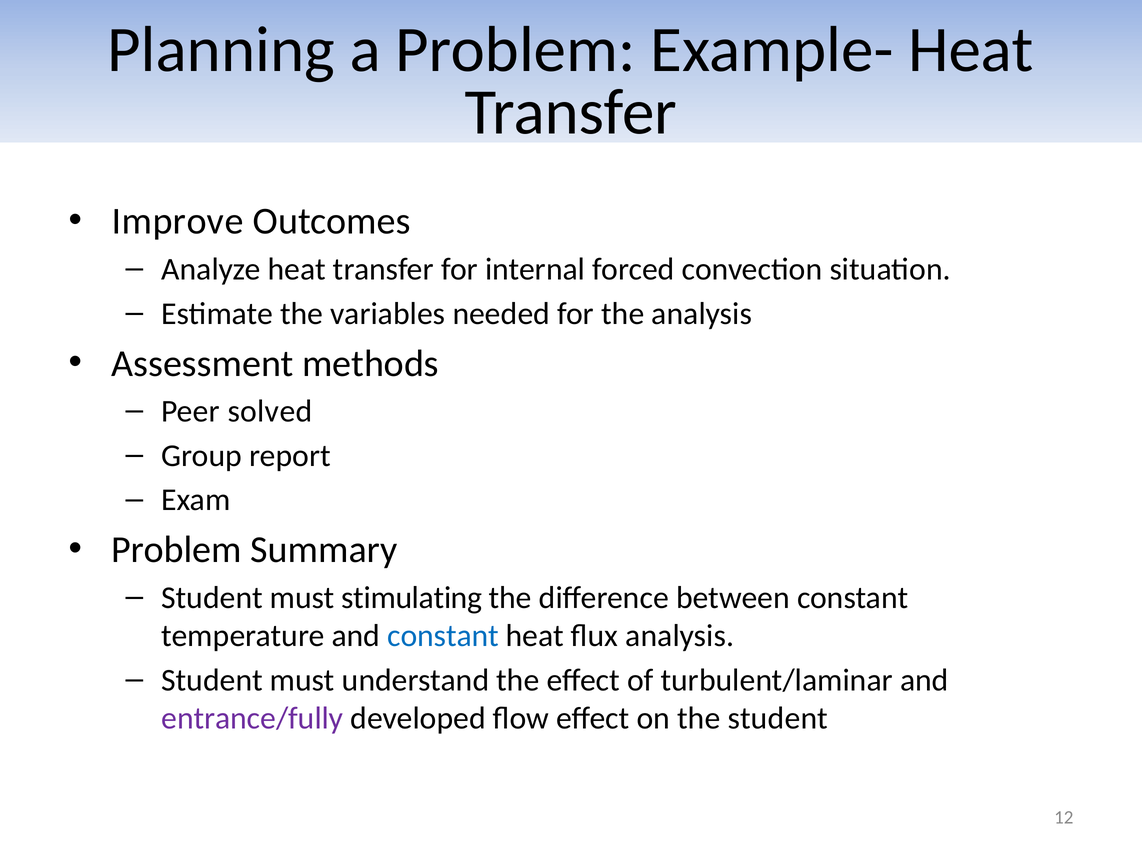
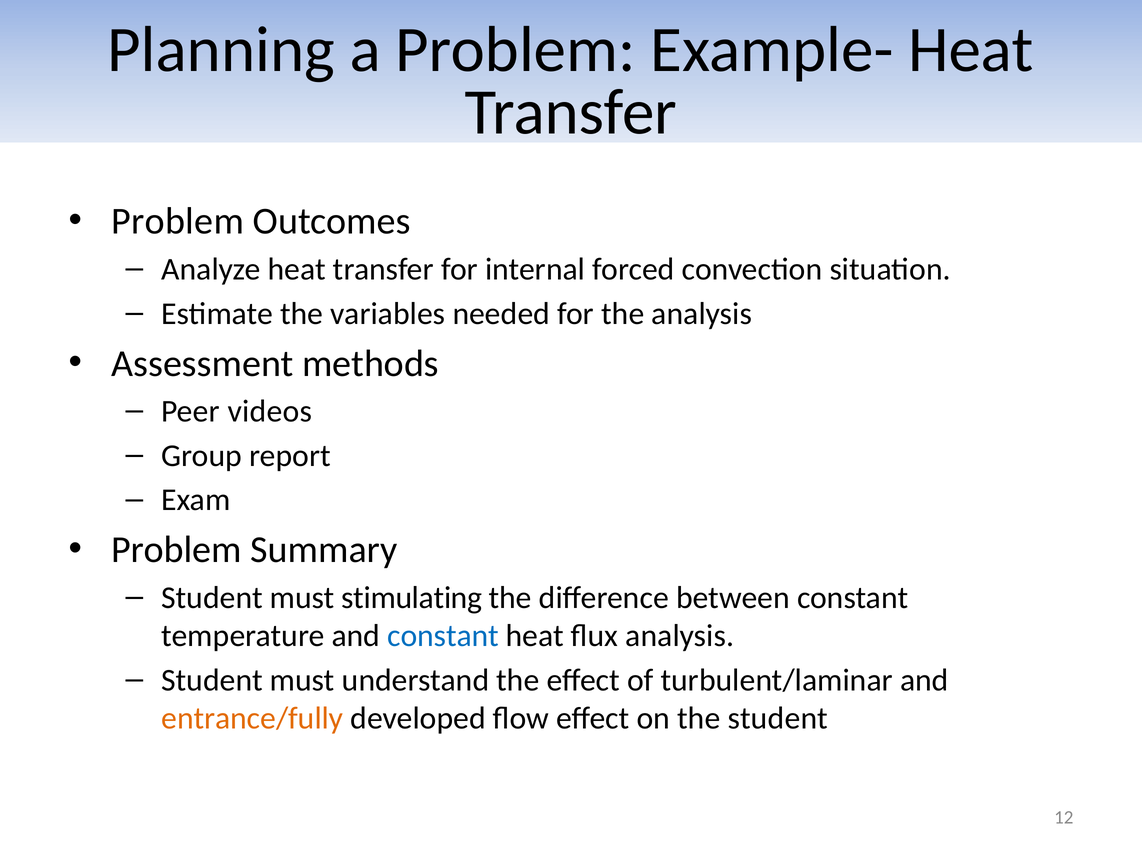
Improve at (178, 222): Improve -> Problem
solved: solved -> videos
entrance/fully colour: purple -> orange
